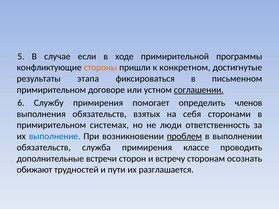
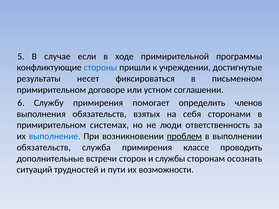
стороны colour: orange -> blue
конкретном: конкретном -> учреждении
этапа: этапа -> несет
соглашении underline: present -> none
встречу: встречу -> службы
обижают: обижают -> ситуаций
разглашается: разглашается -> возможности
